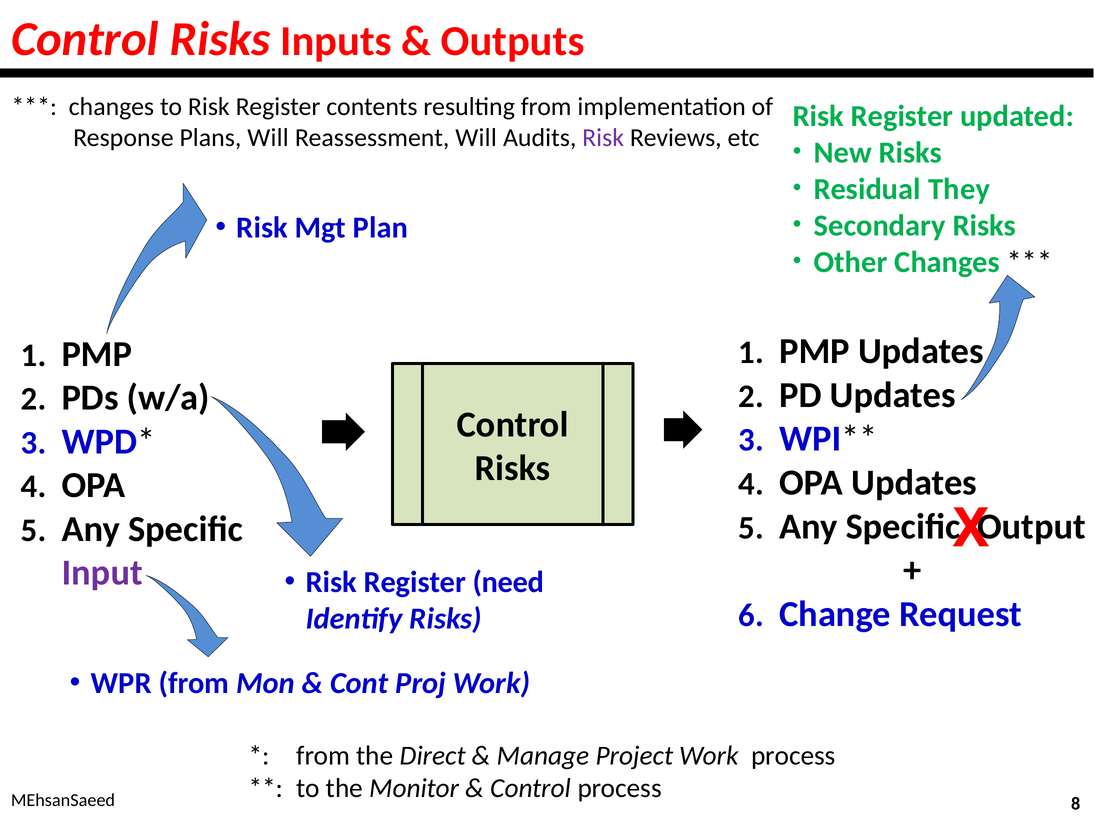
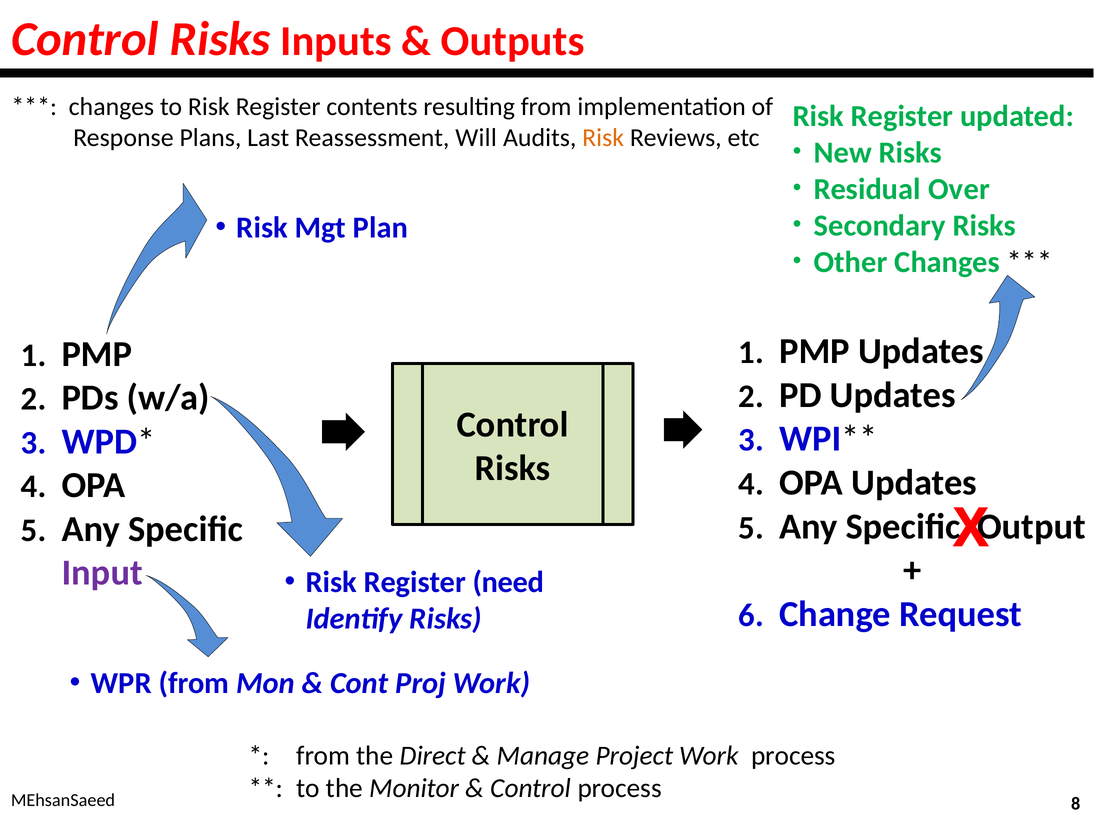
Plans Will: Will -> Last
Risk at (603, 138) colour: purple -> orange
They: They -> Over
